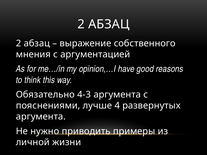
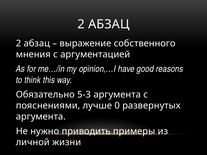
4-3: 4-3 -> 5-3
4: 4 -> 0
